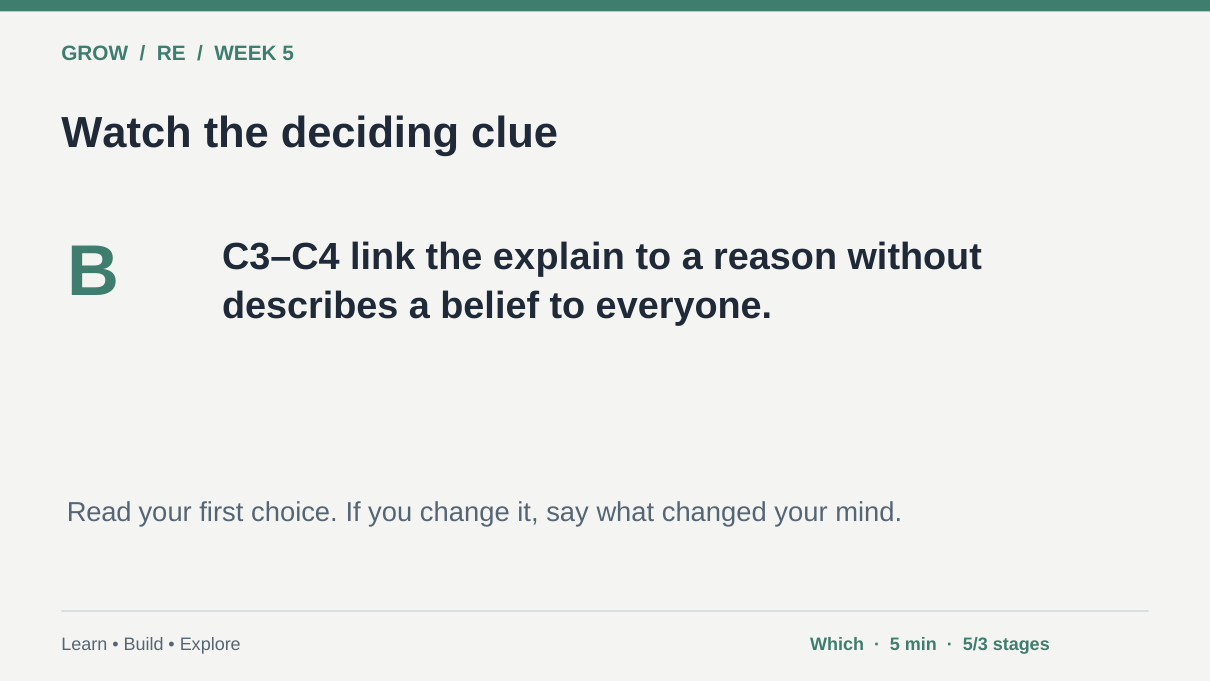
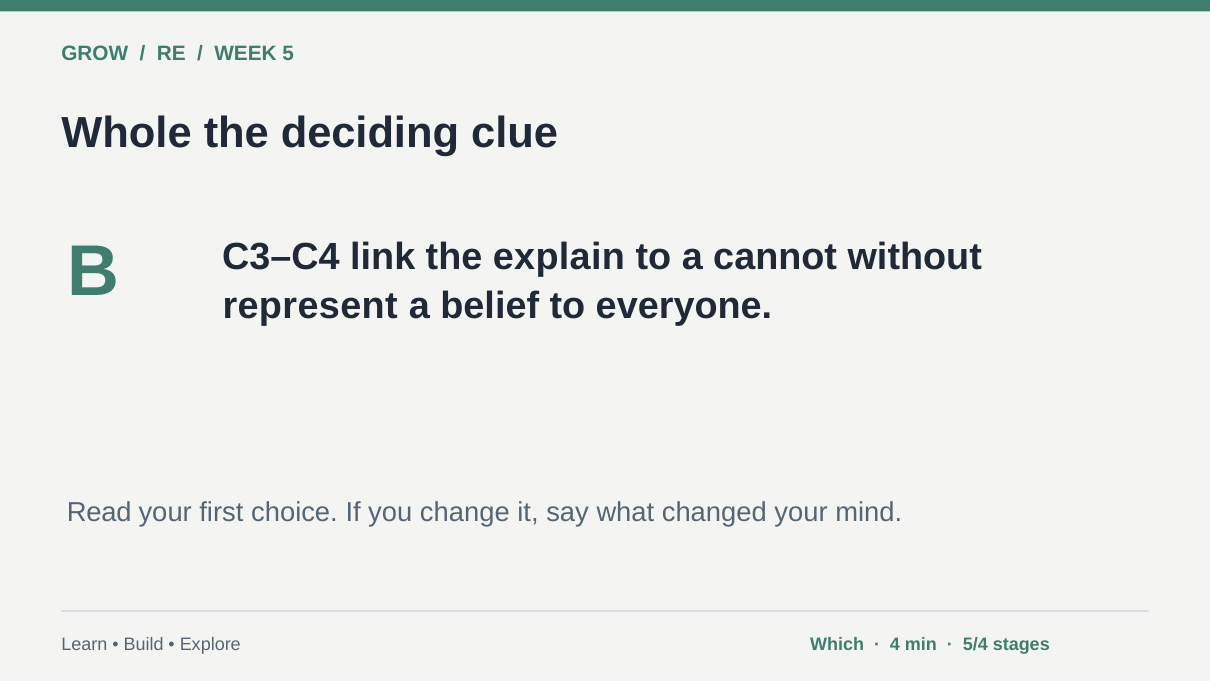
Watch: Watch -> Whole
reason: reason -> cannot
describes: describes -> represent
5 at (895, 644): 5 -> 4
5/3: 5/3 -> 5/4
